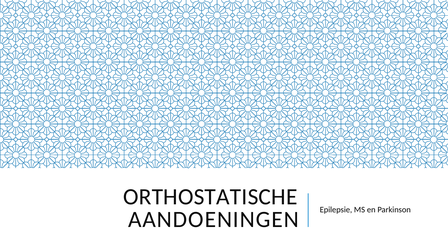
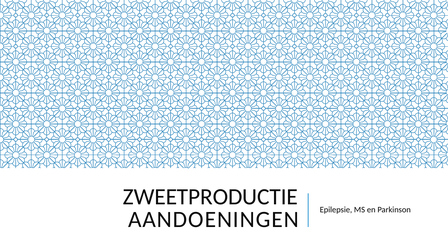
ORTHOSTATISCHE: ORTHOSTATISCHE -> ZWEETPRODUCTIE
